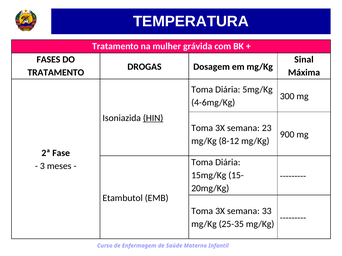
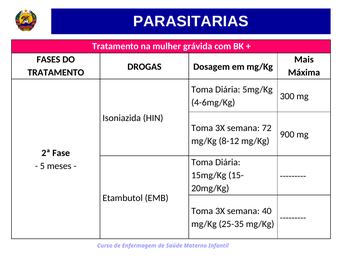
TEMPERATURA: TEMPERATURA -> PARASITARIAS
Sinal: Sinal -> Mais
HIN underline: present -> none
23: 23 -> 72
3: 3 -> 5
33: 33 -> 40
